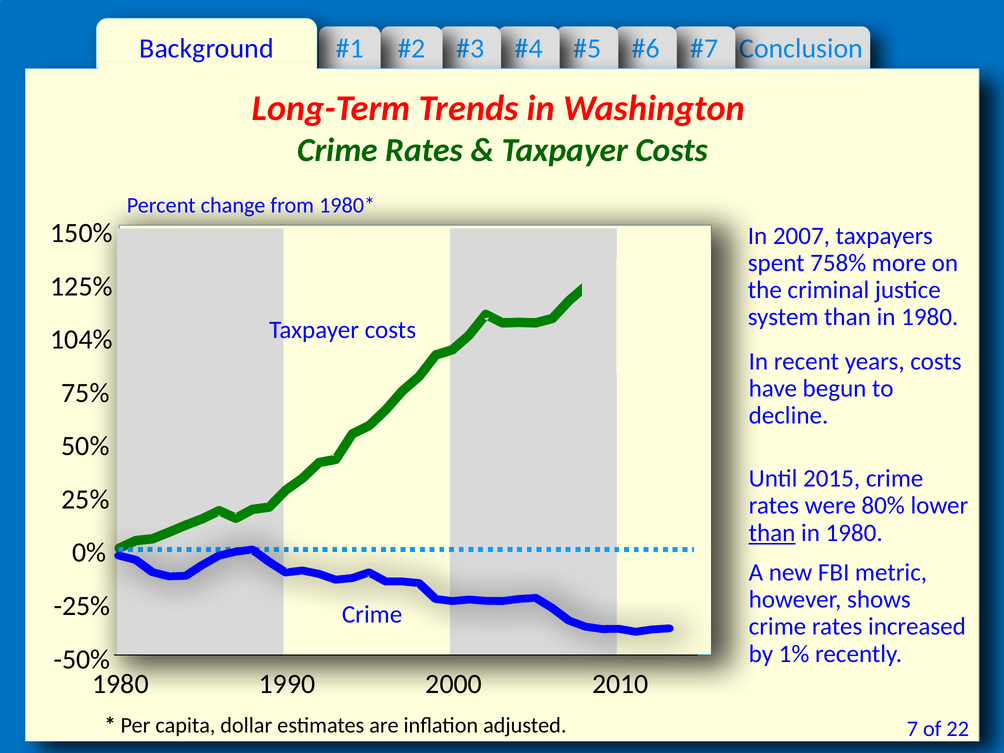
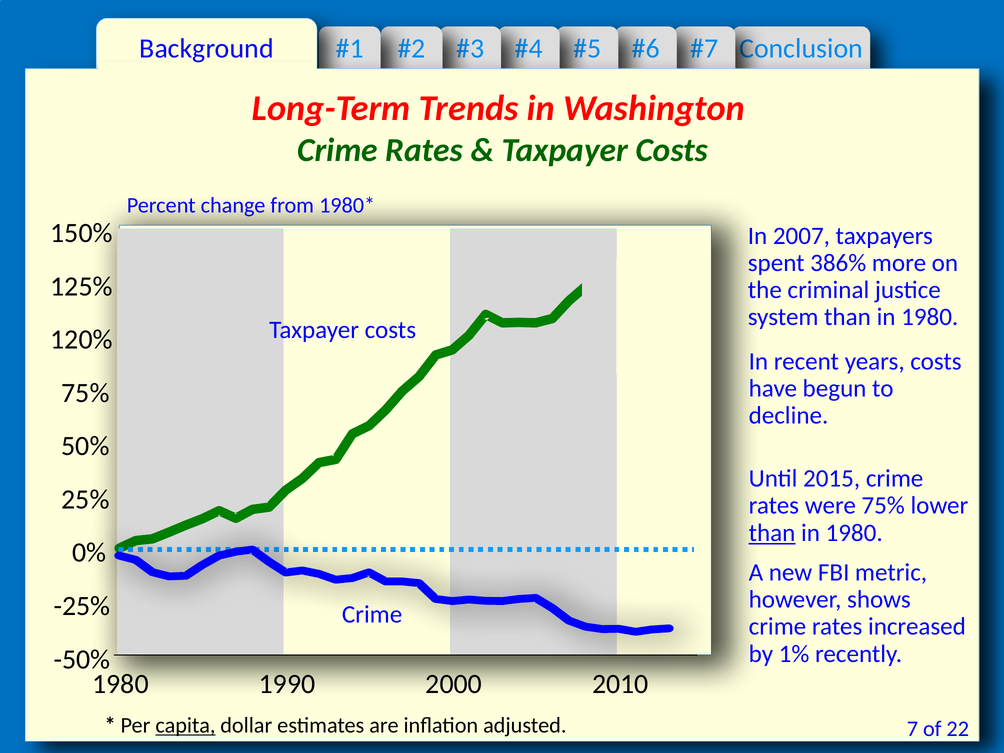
758%: 758% -> 386%
104%: 104% -> 120%
were 80%: 80% -> 75%
capita underline: none -> present
